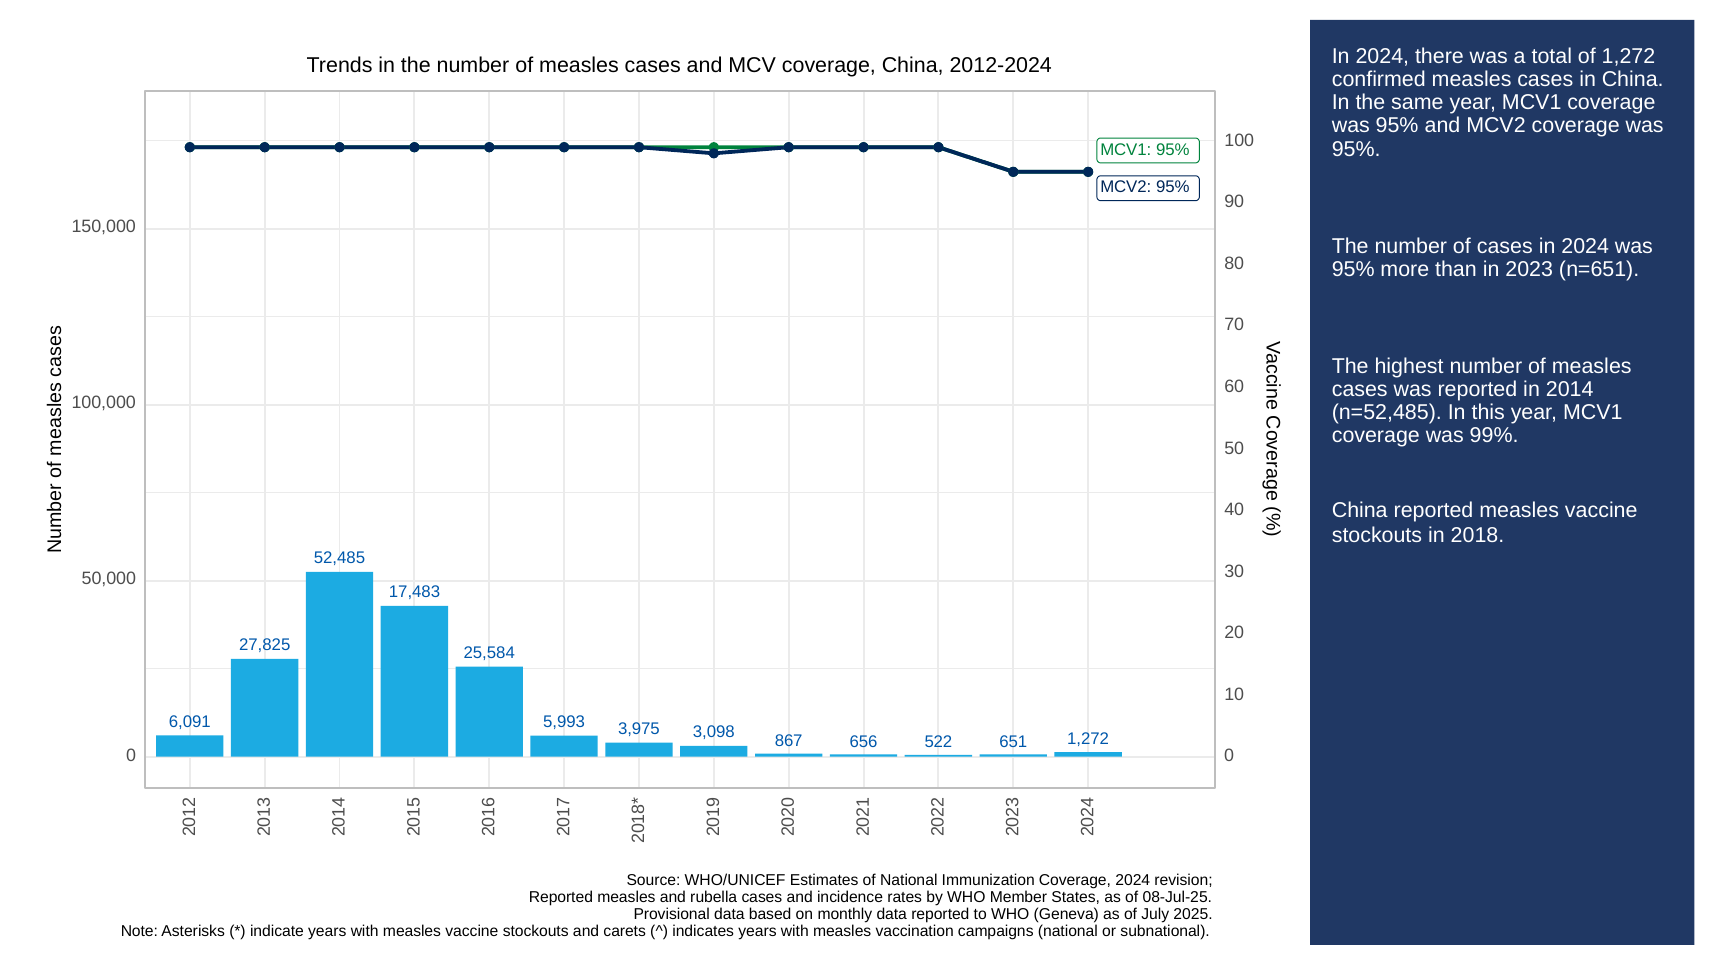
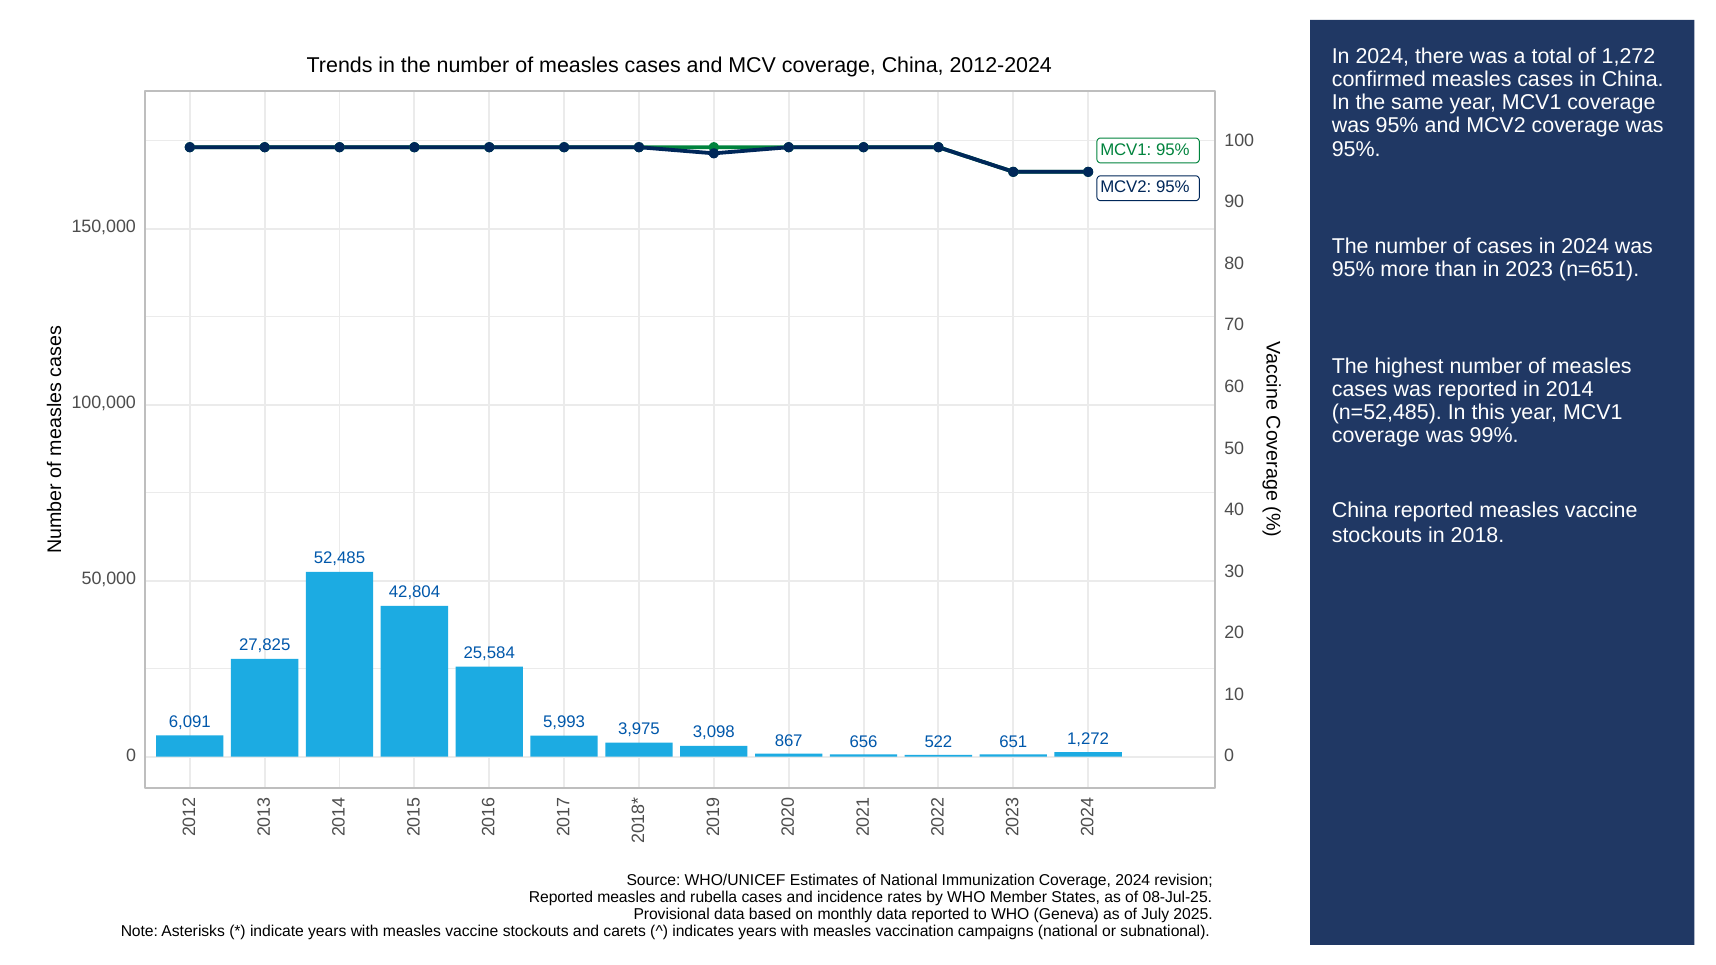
17,483: 17,483 -> 42,804
